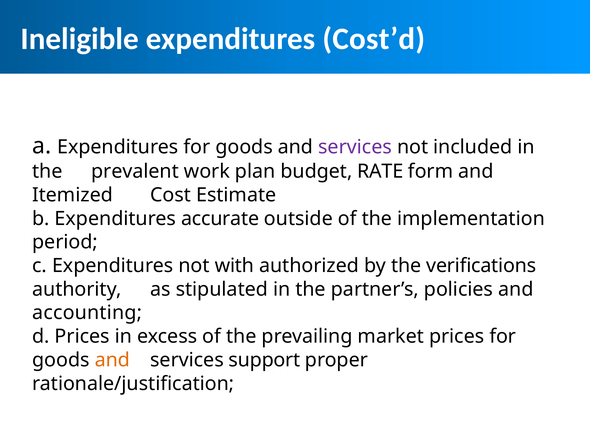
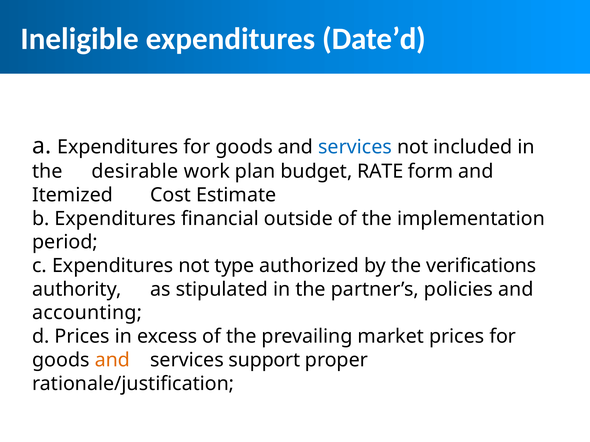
Cost’d: Cost’d -> Date’d
services at (355, 147) colour: purple -> blue
prevalent: prevalent -> desirable
accurate: accurate -> financial
with: with -> type
